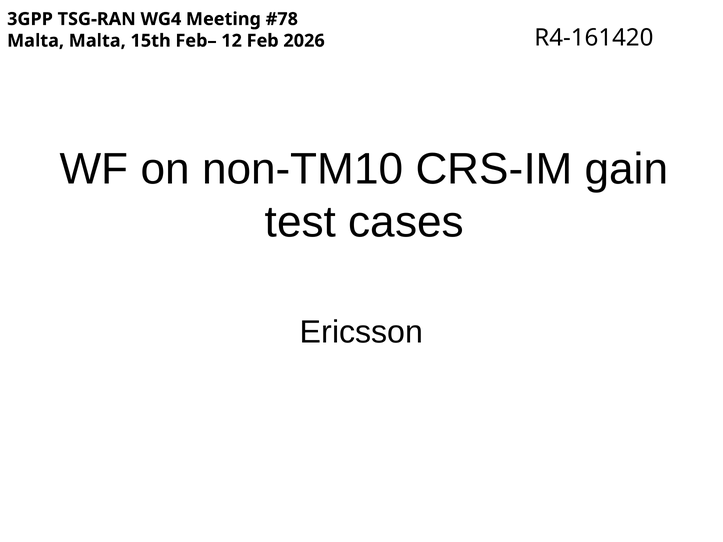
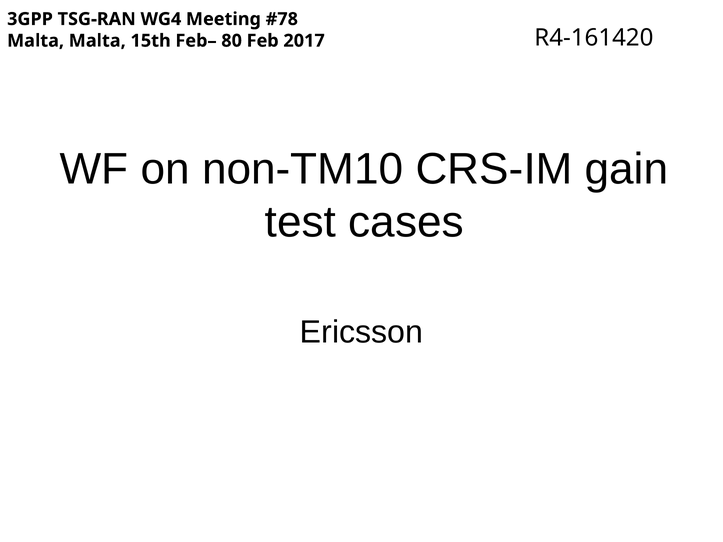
12: 12 -> 80
2026: 2026 -> 2017
